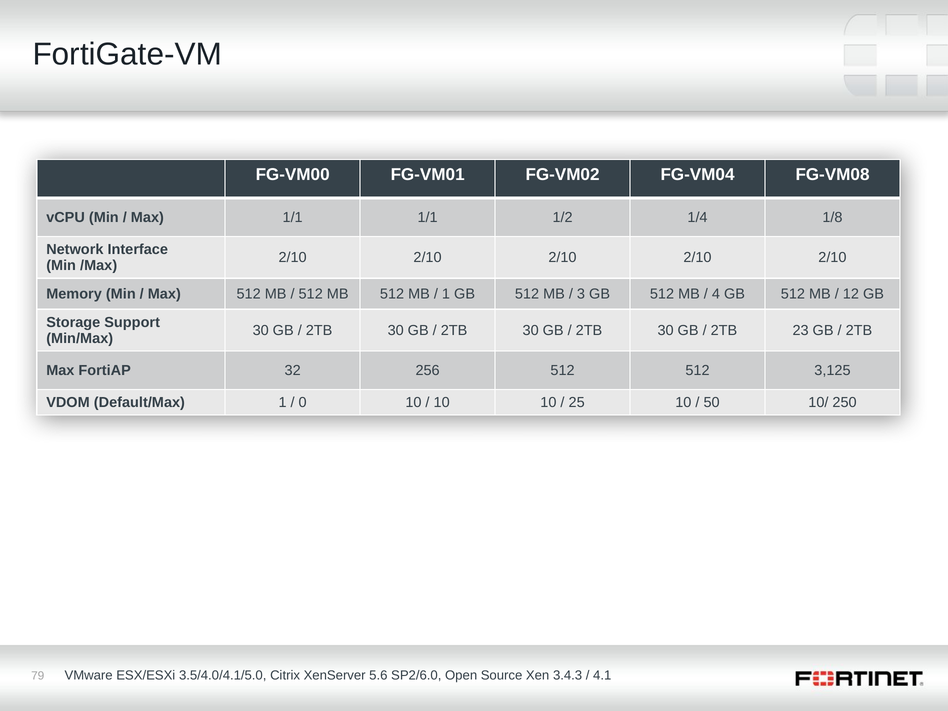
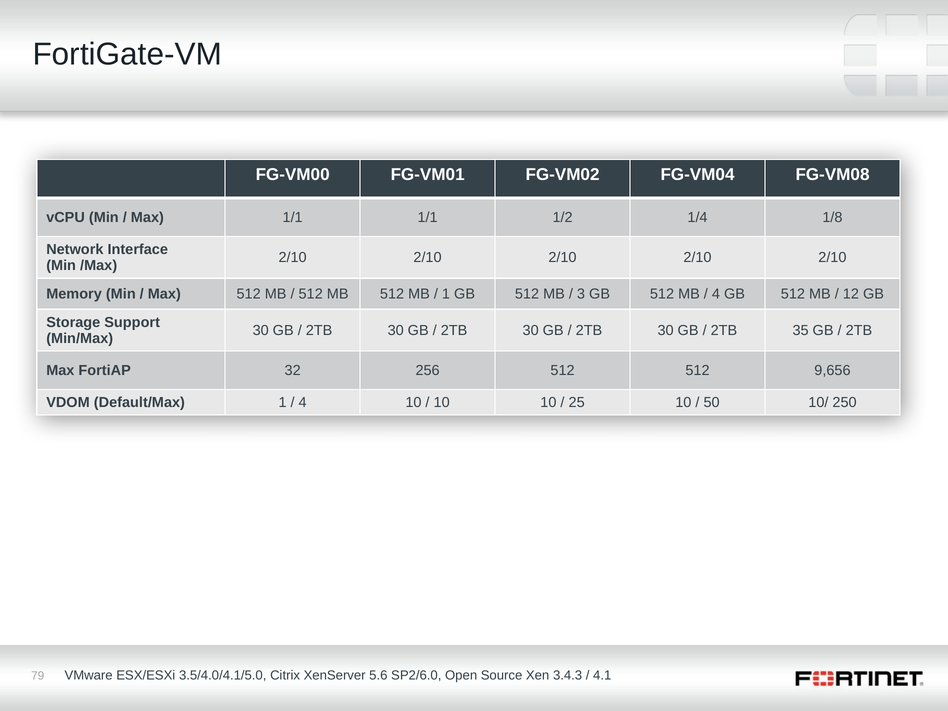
23: 23 -> 35
3,125: 3,125 -> 9,656
0 at (303, 403): 0 -> 4
